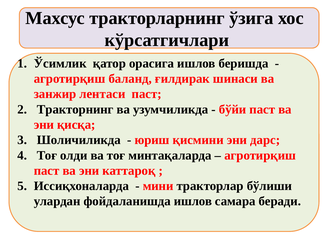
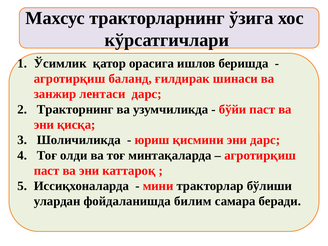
лентаси паст: паст -> дарс
фойдаланишда ишлов: ишлов -> билим
